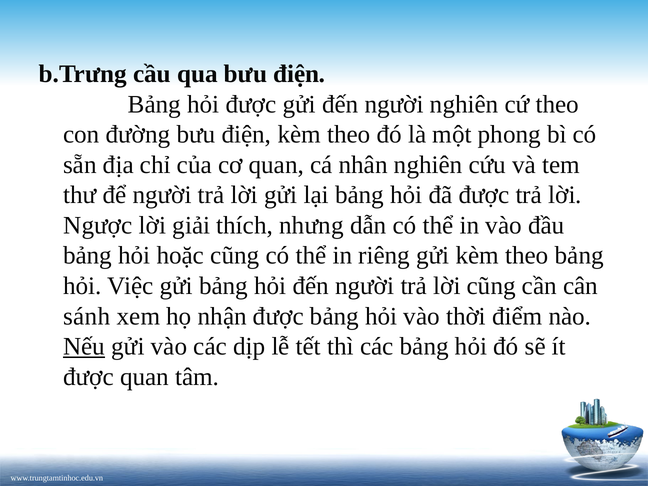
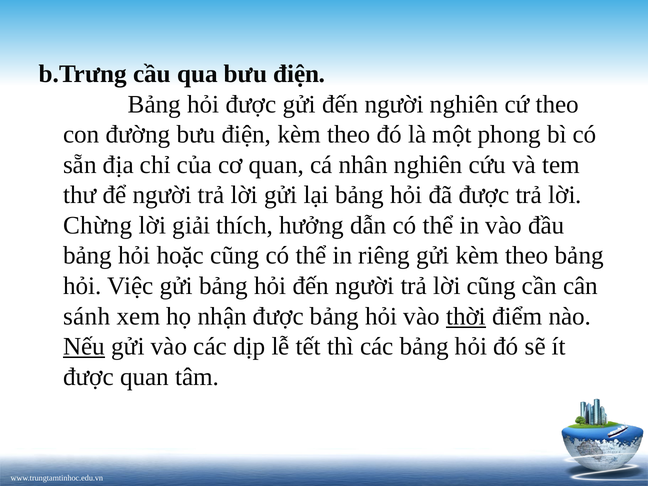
Ngược: Ngược -> Chừng
nhưng: nhưng -> hưởng
thời underline: none -> present
